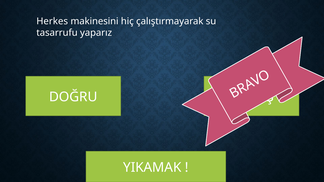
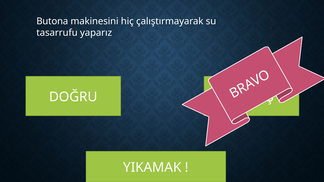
Herkes: Herkes -> Butona
